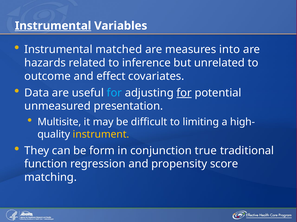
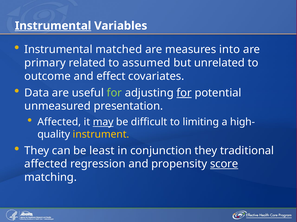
hazards: hazards -> primary
inference: inference -> assumed
for at (114, 93) colour: light blue -> light green
Multisite at (59, 122): Multisite -> Affected
may underline: none -> present
form: form -> least
conjunction true: true -> they
function at (46, 164): function -> affected
score underline: none -> present
